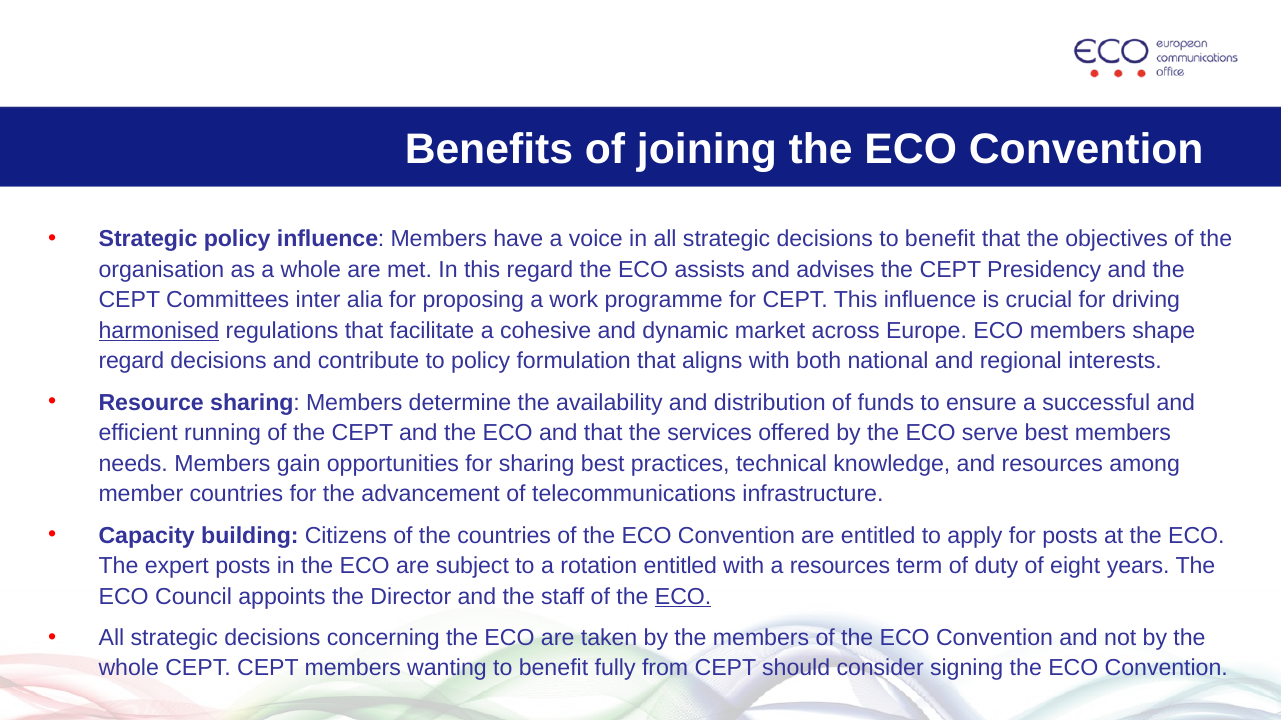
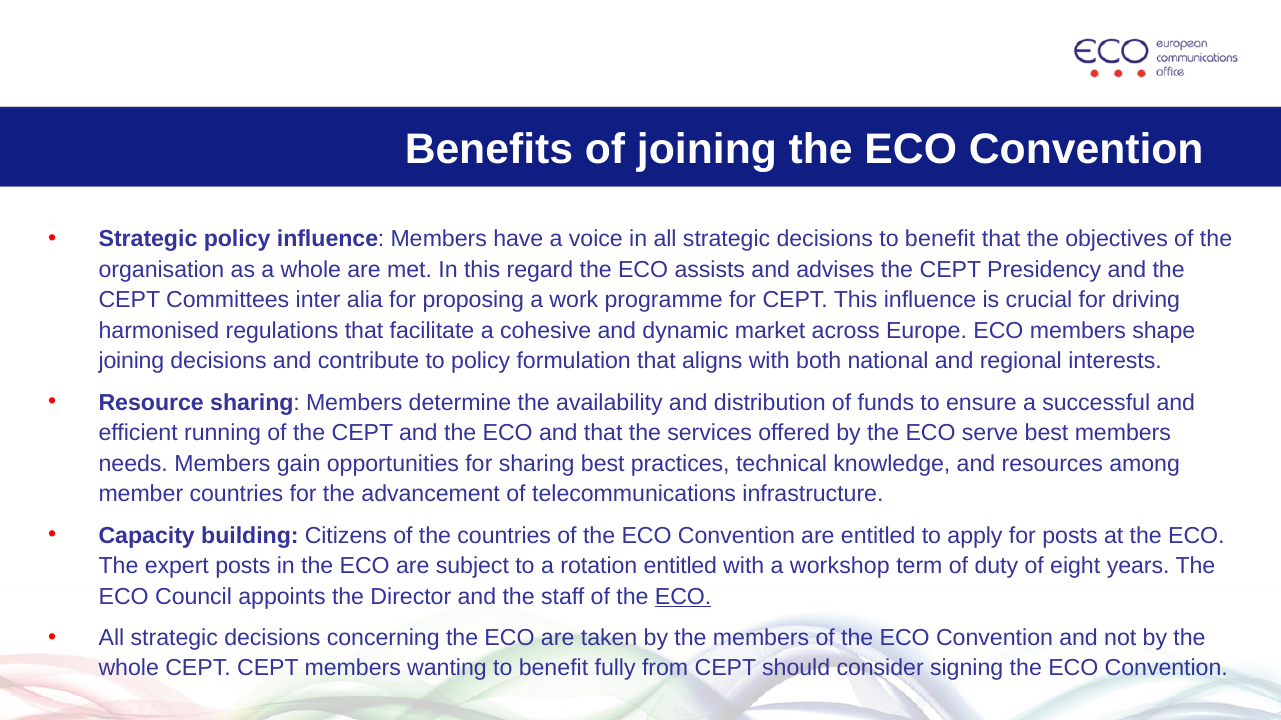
harmonised underline: present -> none
regard at (131, 362): regard -> joining
a resources: resources -> workshop
